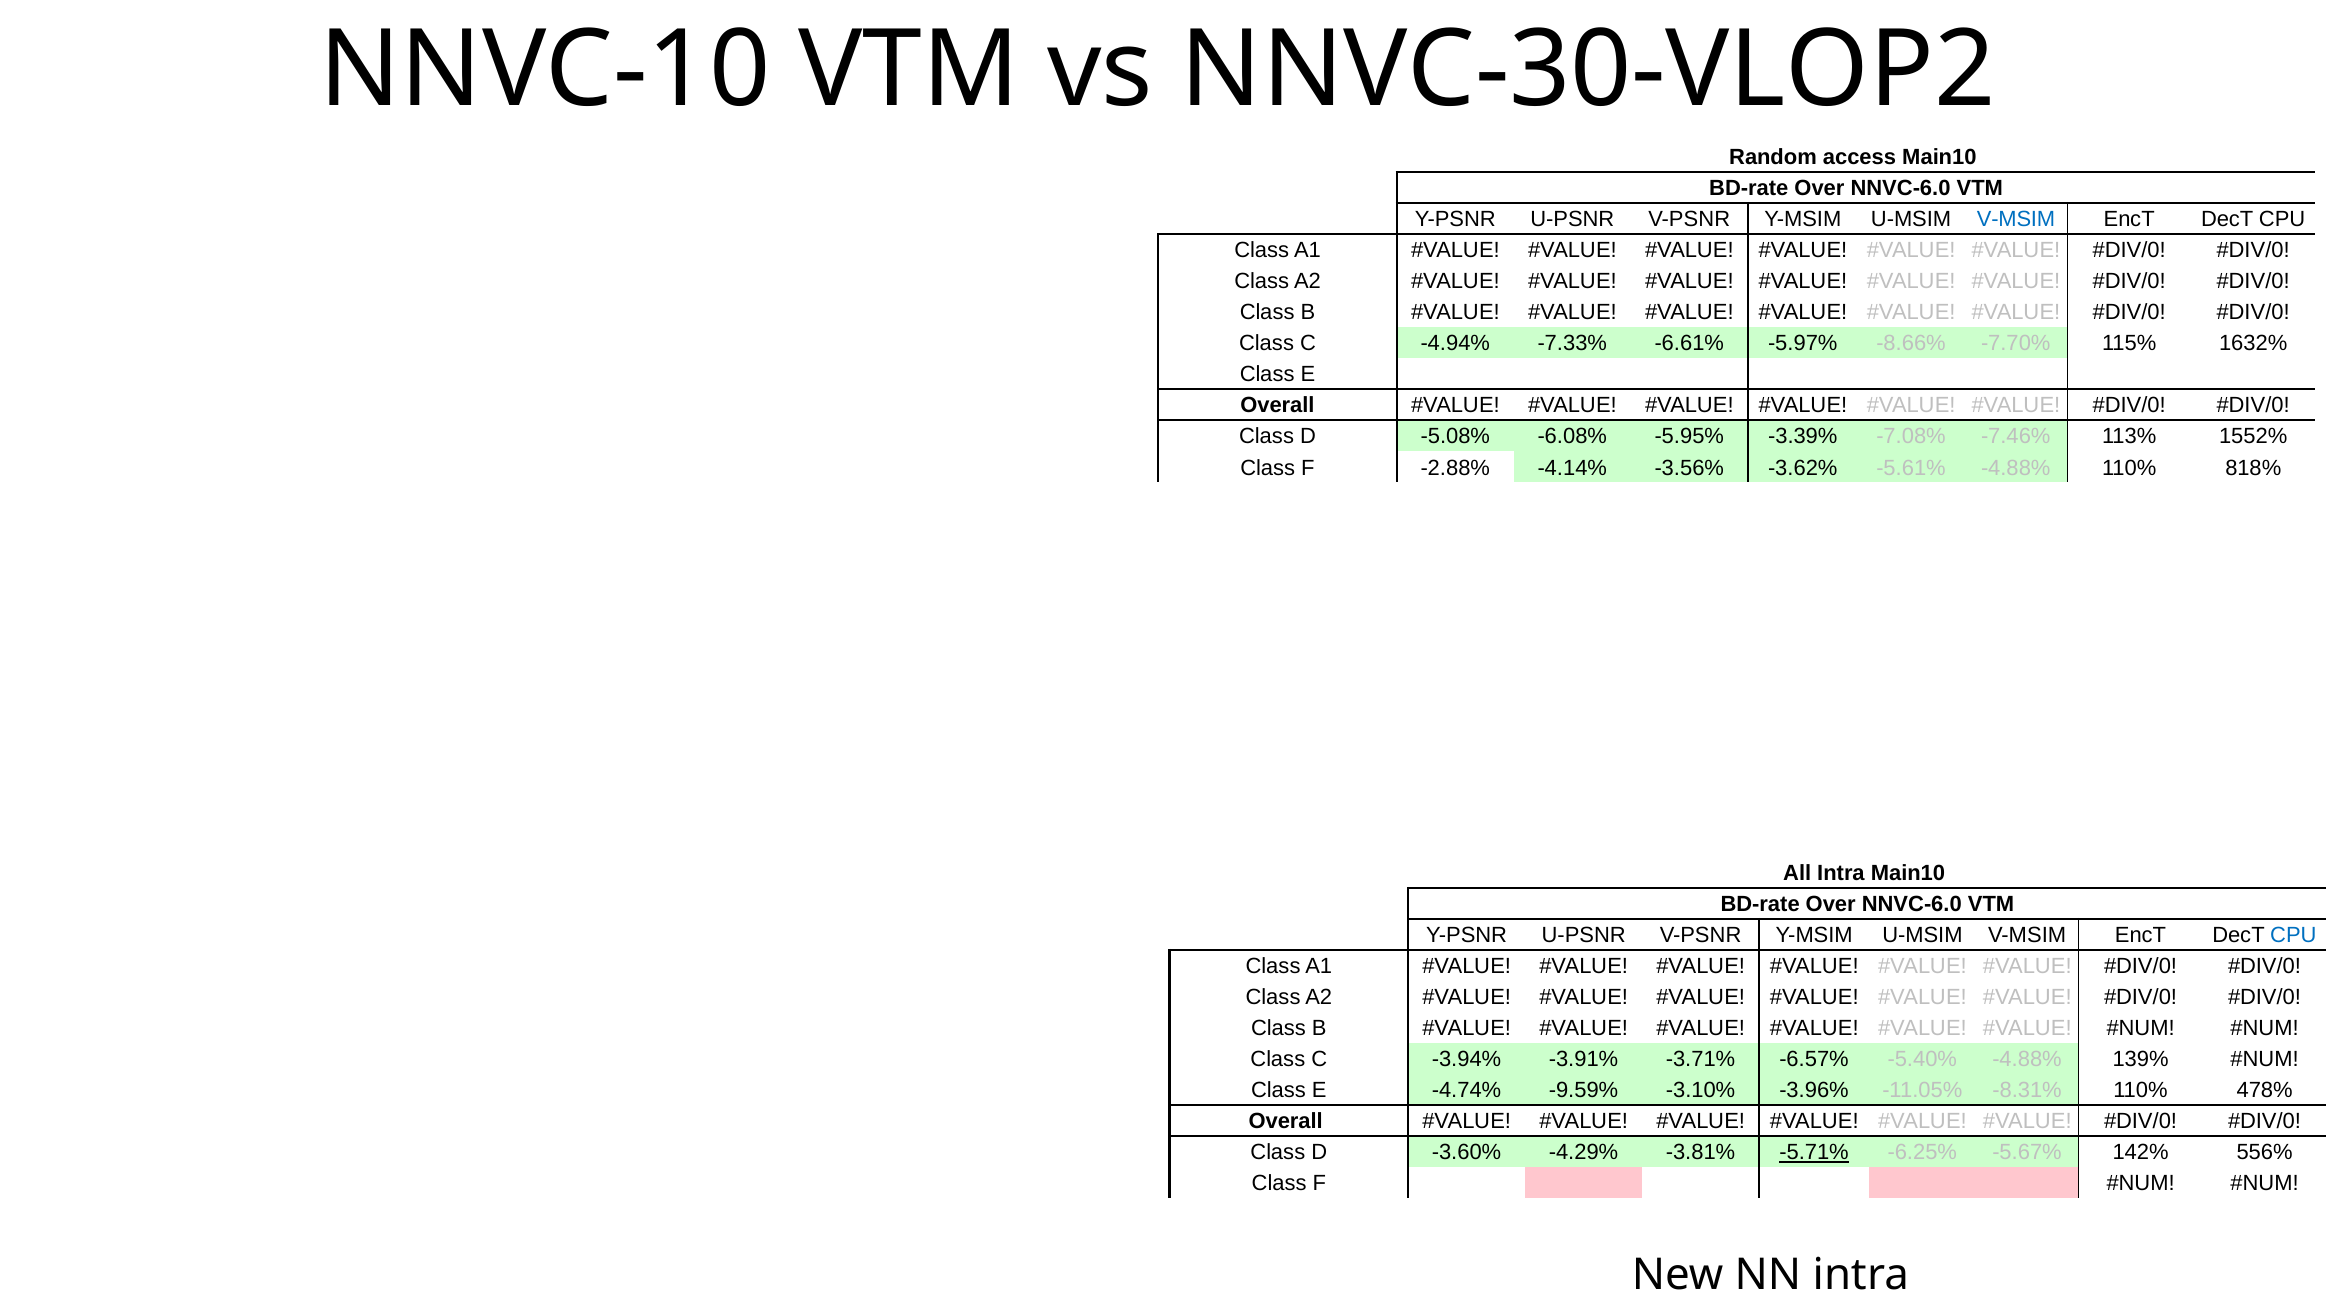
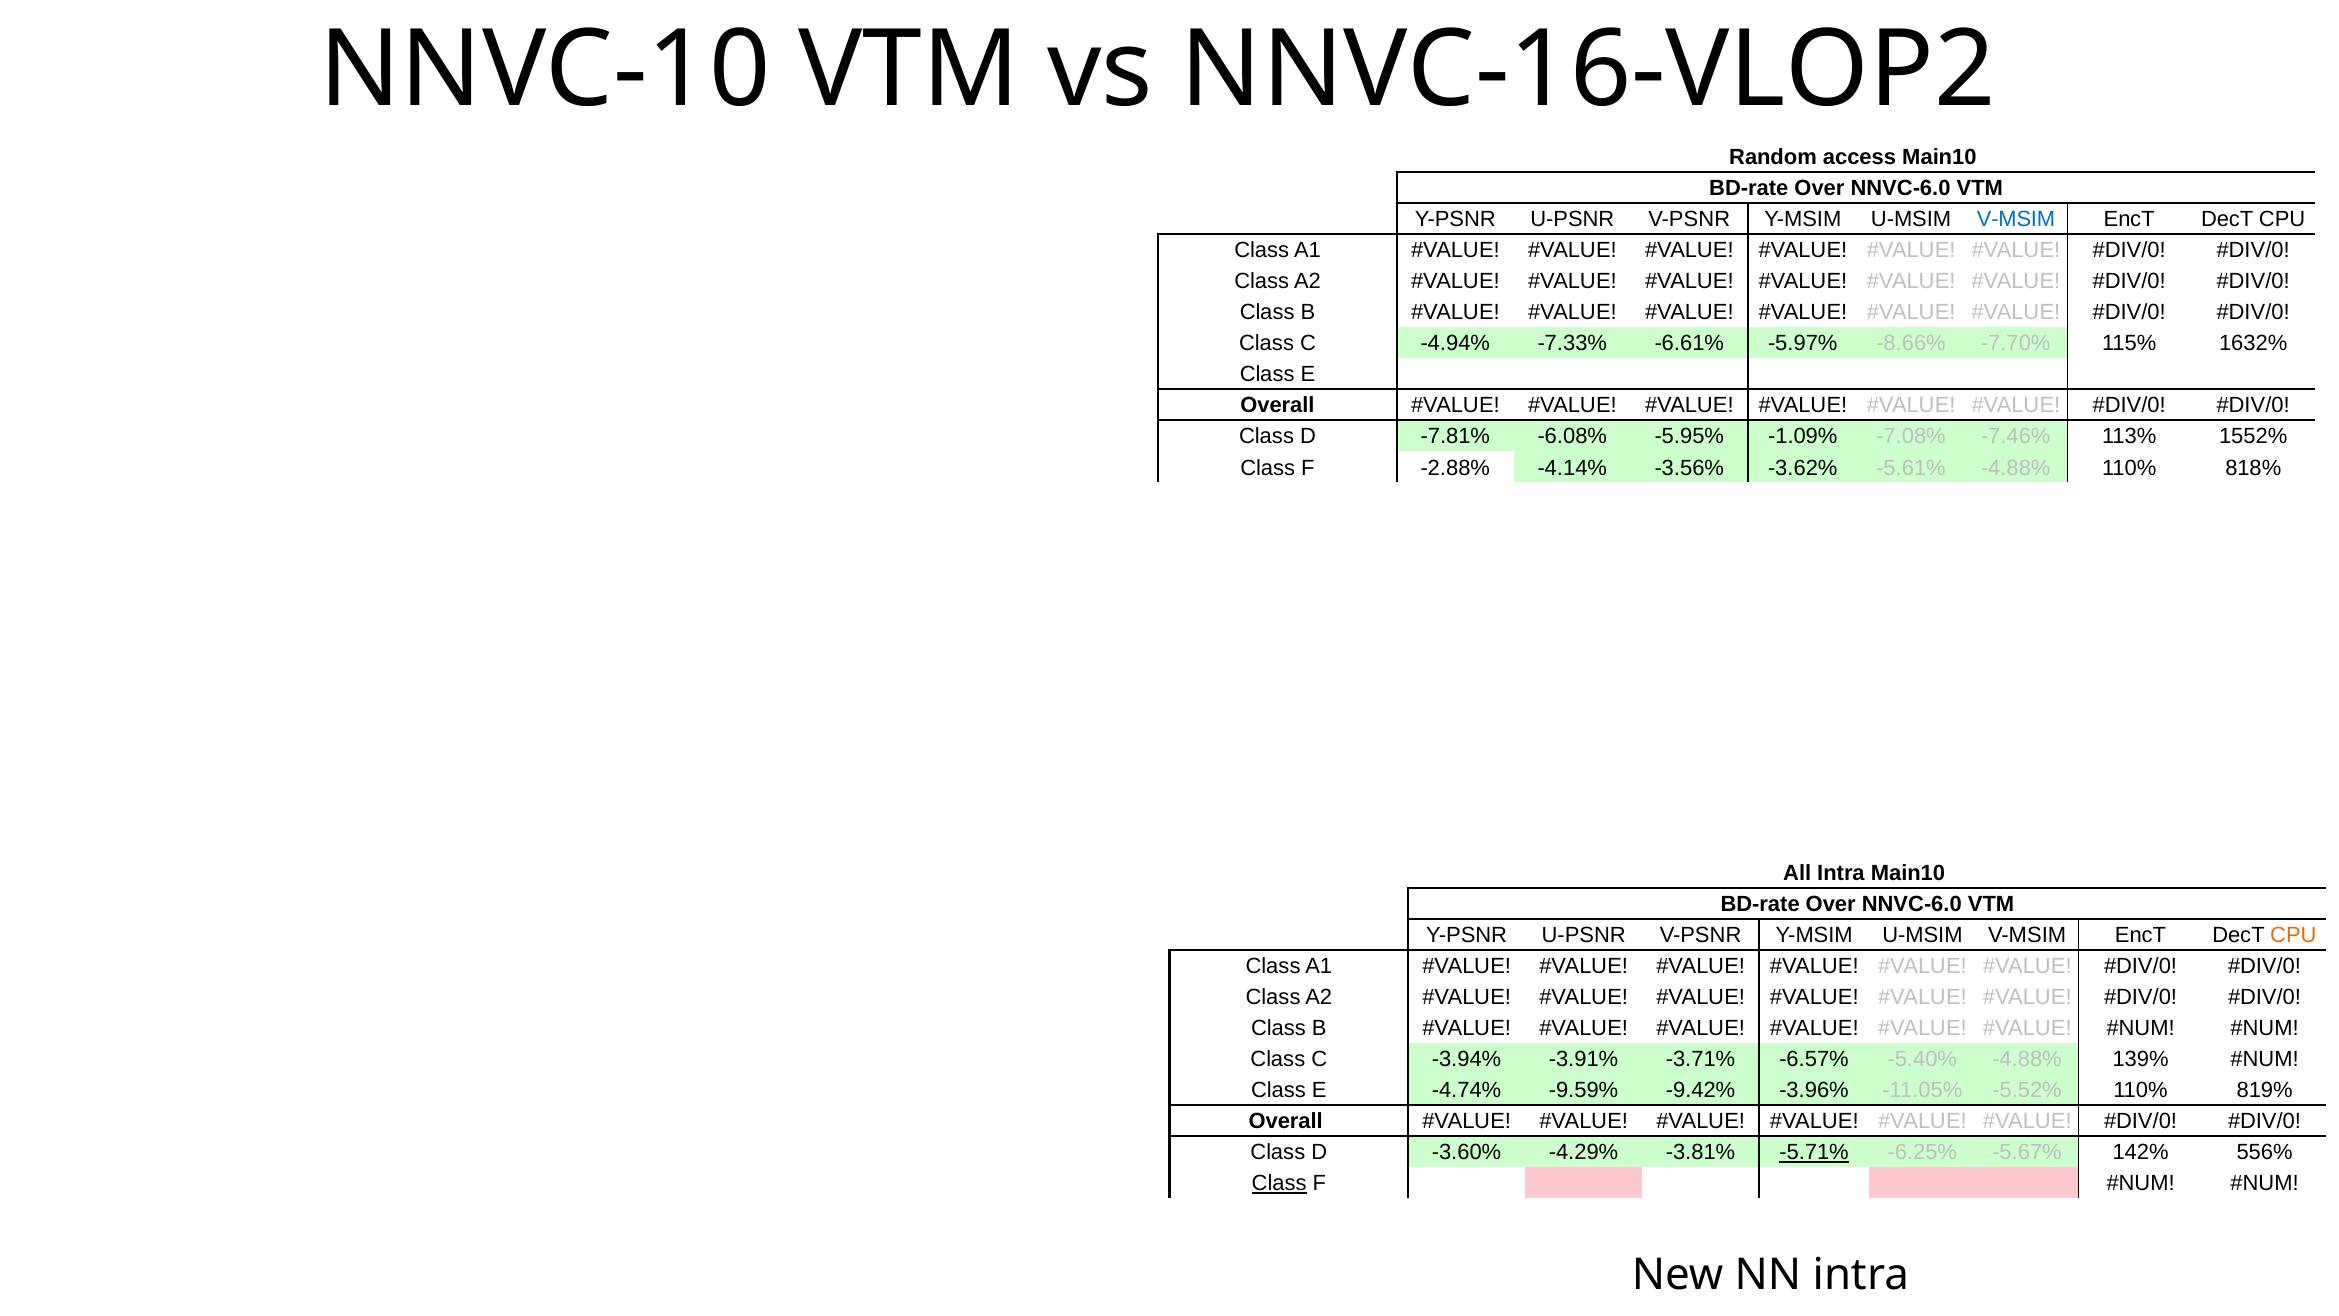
NNVC-30-VLOP2: NNVC-30-VLOP2 -> NNVC-16-VLOP2
-5.08%: -5.08% -> -7.81%
-3.39%: -3.39% -> -1.09%
CPU at (2293, 935) colour: blue -> orange
-3.10%: -3.10% -> -9.42%
-8.31%: -8.31% -> -5.52%
478%: 478% -> 819%
Class at (1279, 1183) underline: none -> present
